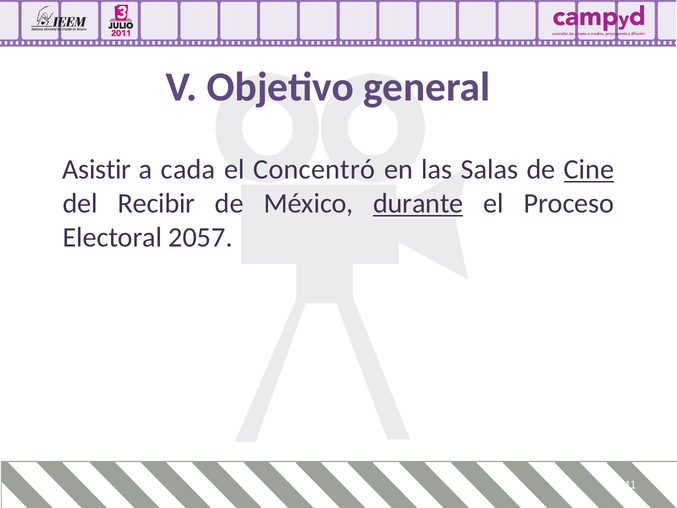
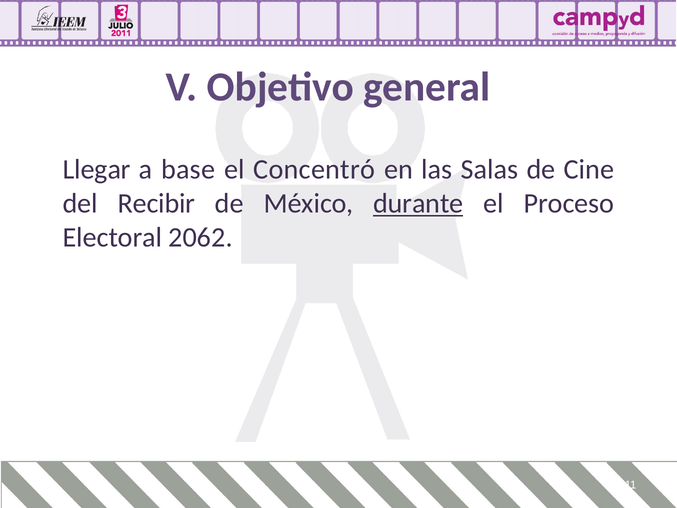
Asistir: Asistir -> Llegar
cada: cada -> base
Cine underline: present -> none
2057: 2057 -> 2062
